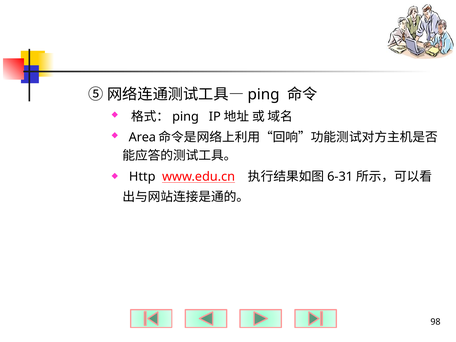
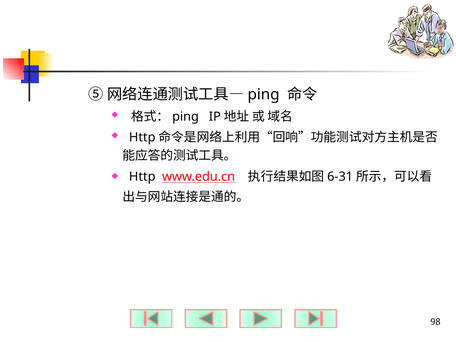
Area at (142, 137): Area -> Http
